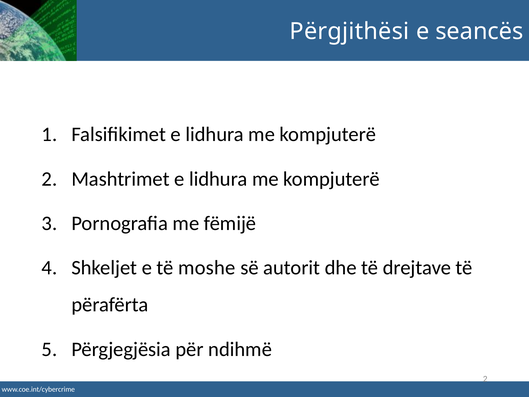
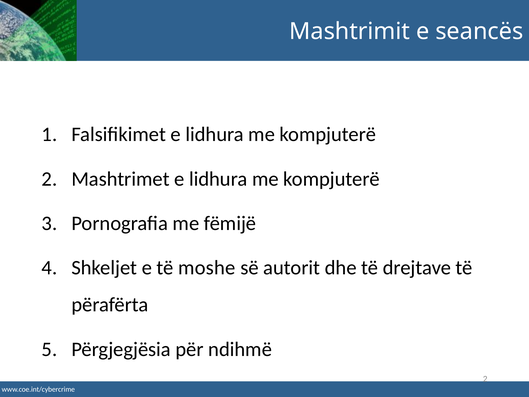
Përgjithësi: Përgjithësi -> Mashtrimit
